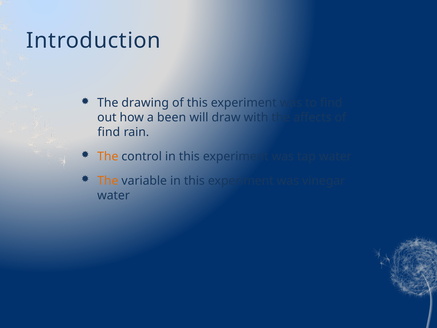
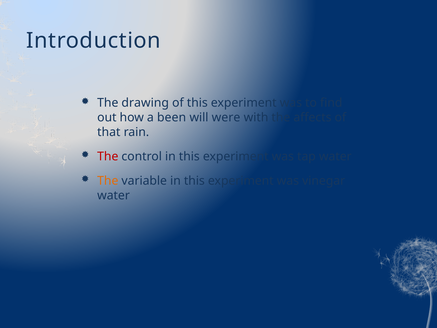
draw: draw -> were
find at (109, 132): find -> that
The at (108, 156) colour: orange -> red
